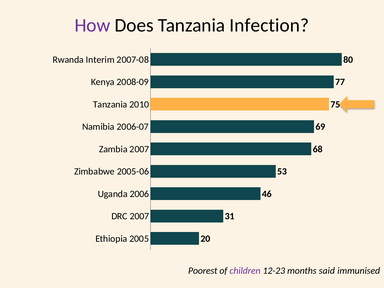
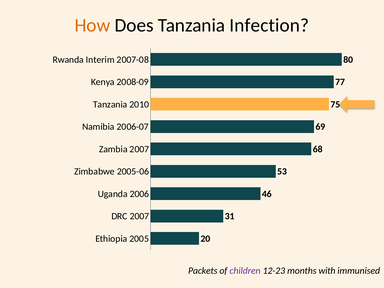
How colour: purple -> orange
Poorest: Poorest -> Packets
said: said -> with
